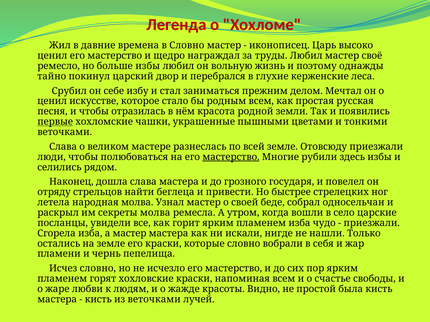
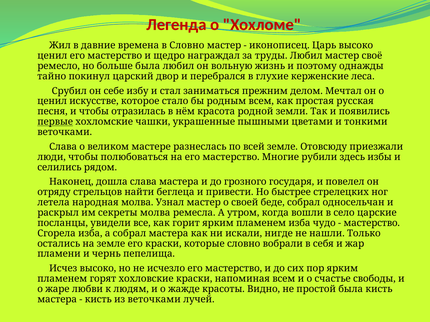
больше избы: избы -> была
мастерство at (231, 157) underline: present -> none
приезжали at (372, 223): приезжали -> мастерство
а мастер: мастер -> собрал
Исчез словно: словно -> высоко
